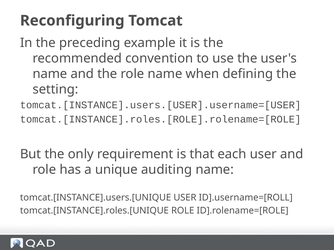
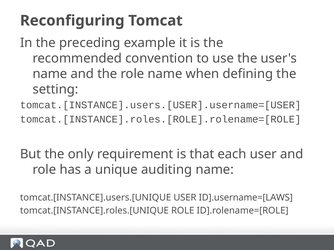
ID].username=[ROLL: ID].username=[ROLL -> ID].username=[LAWS
